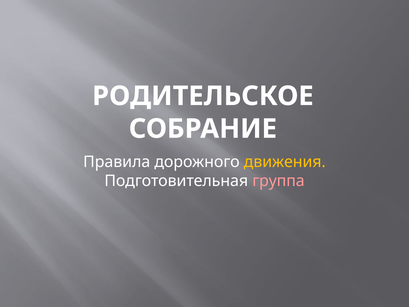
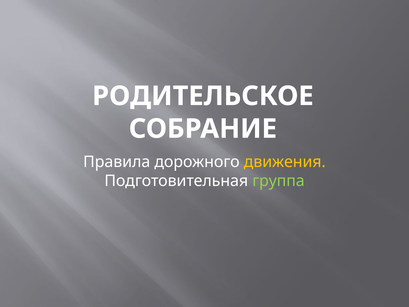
группа colour: pink -> light green
